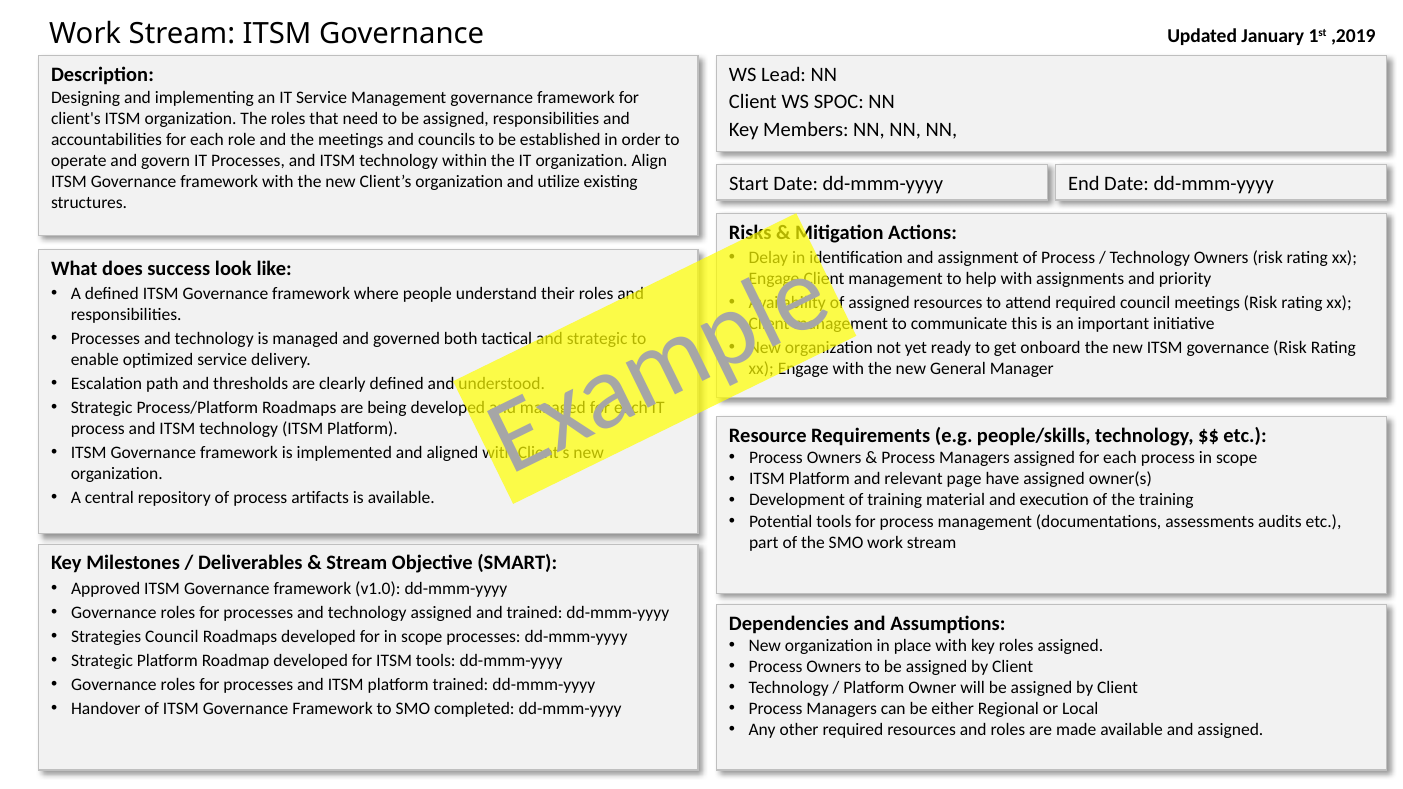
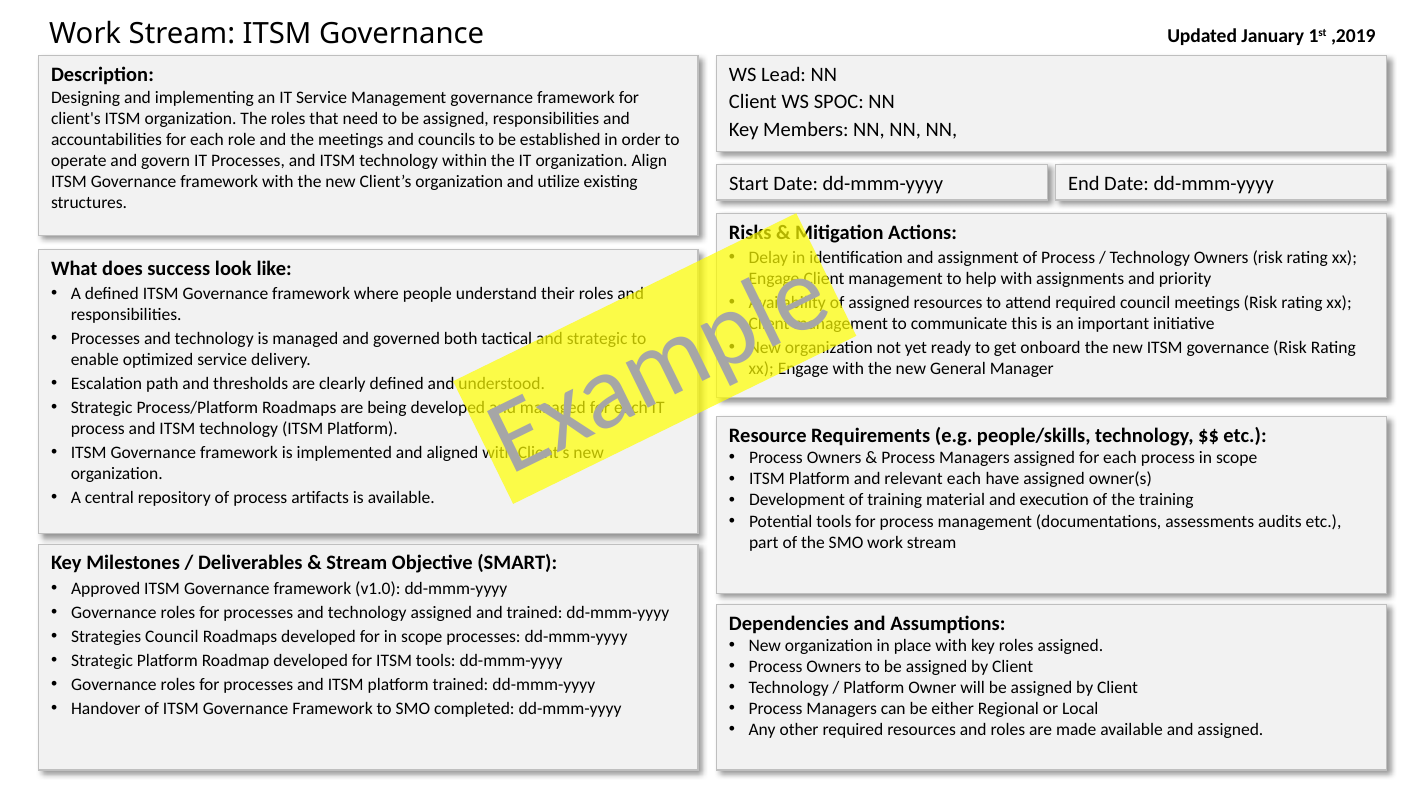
relevant page: page -> each
